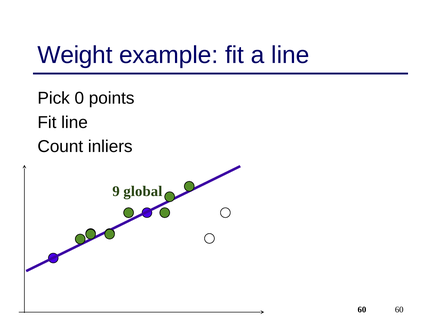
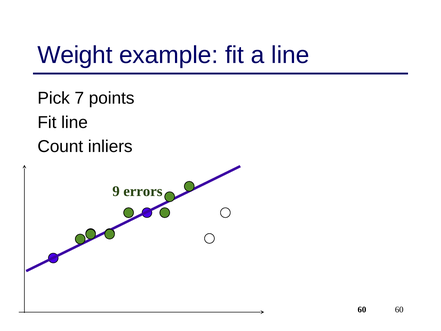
0: 0 -> 7
global: global -> errors
